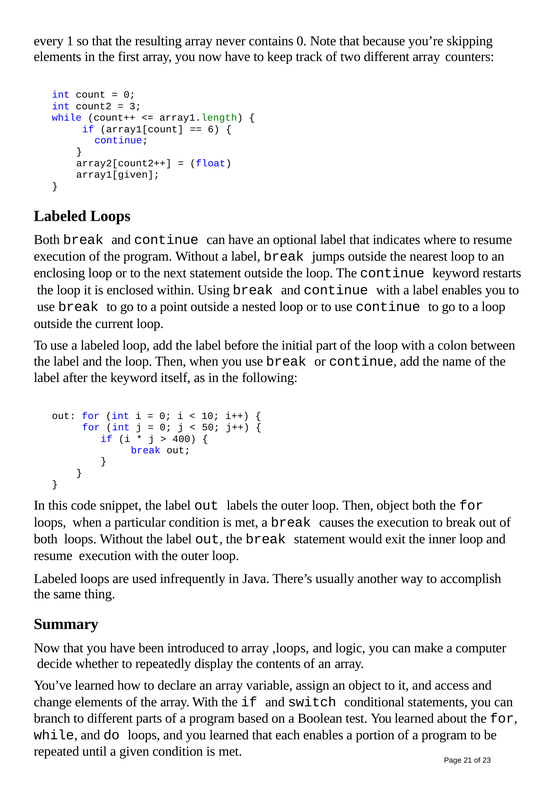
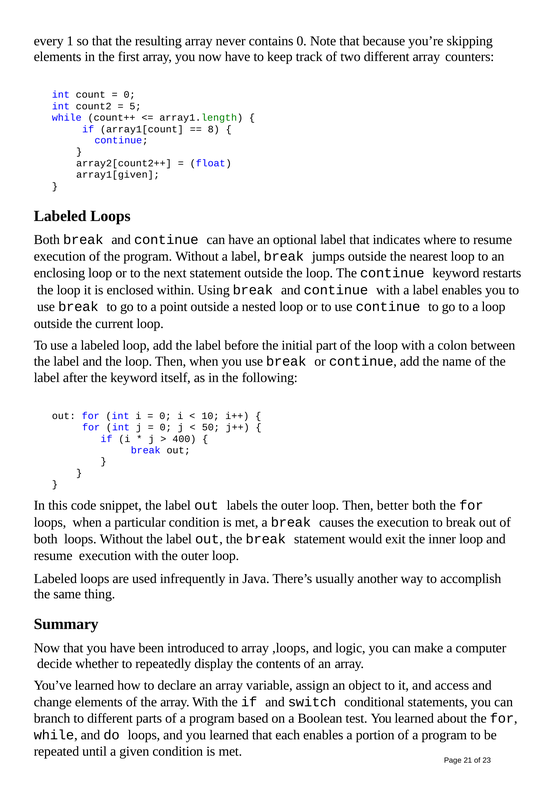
3: 3 -> 5
6: 6 -> 8
Then object: object -> better
